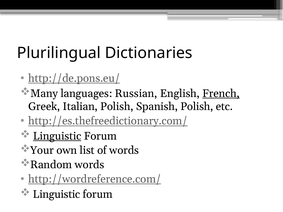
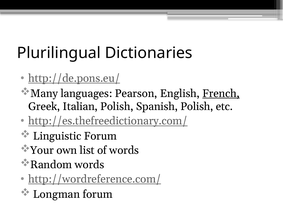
Russian: Russian -> Pearson
Linguistic at (57, 136) underline: present -> none
Linguistic at (57, 194): Linguistic -> Longman
